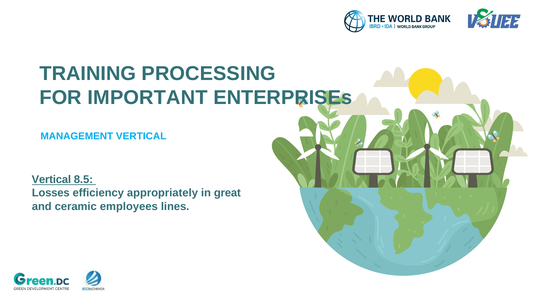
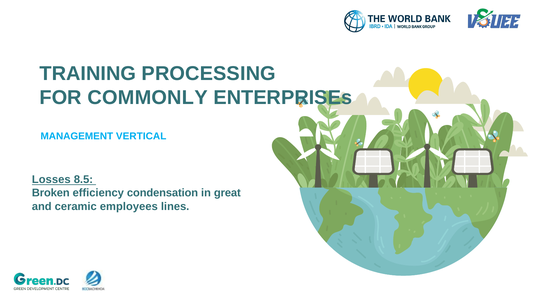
IMPORTANT: IMPORTANT -> COMMONLY
Vertical at (51, 180): Vertical -> Losses
Losses: Losses -> Broken
appropriately: appropriately -> condensation
